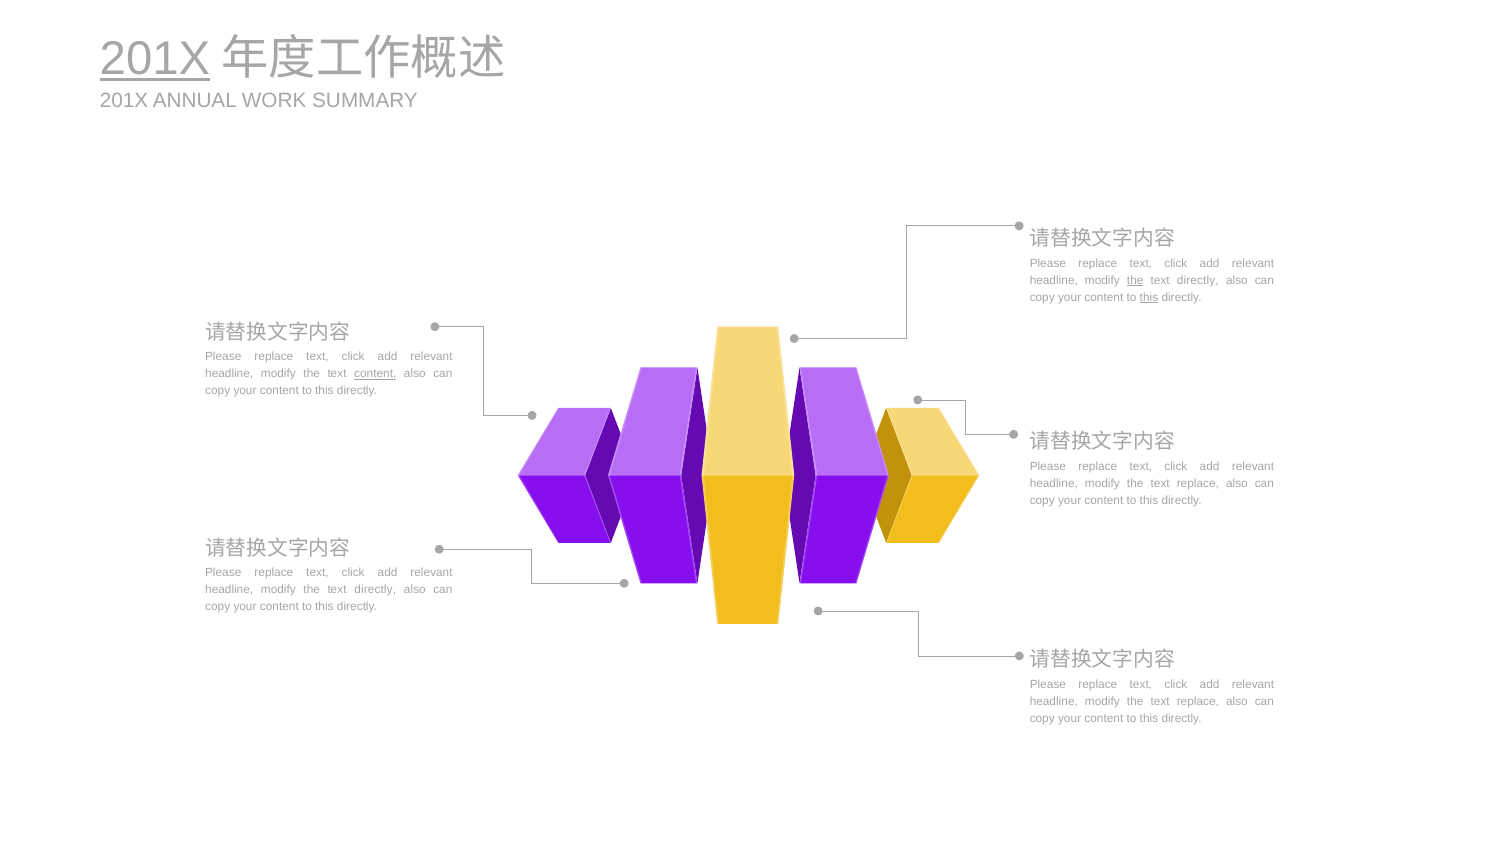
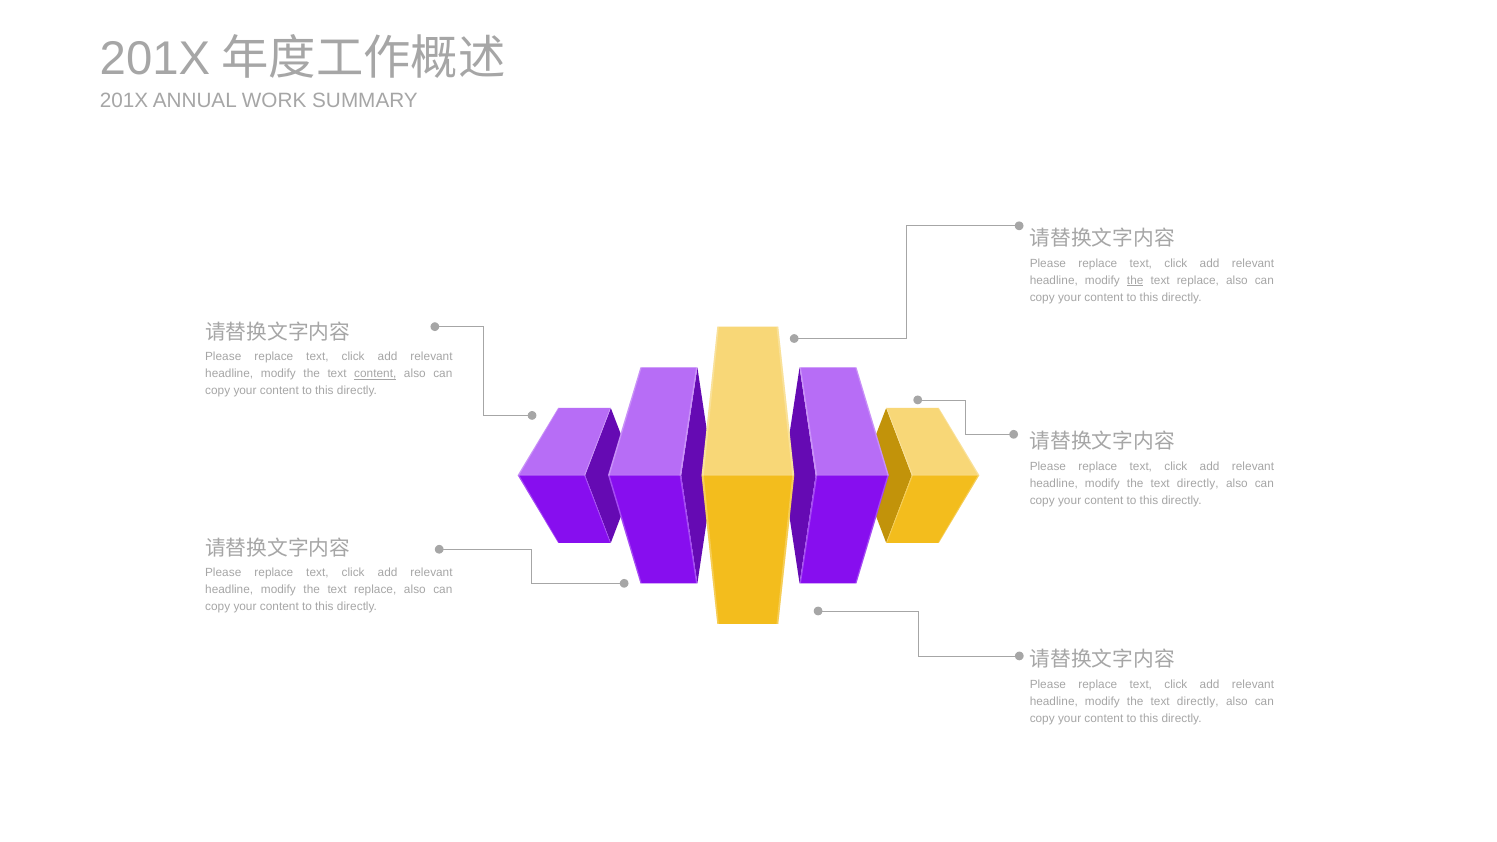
201X at (155, 59) underline: present -> none
directly at (1198, 280): directly -> replace
this at (1149, 297) underline: present -> none
replace at (1198, 483): replace -> directly
directly at (375, 590): directly -> replace
replace at (1198, 701): replace -> directly
